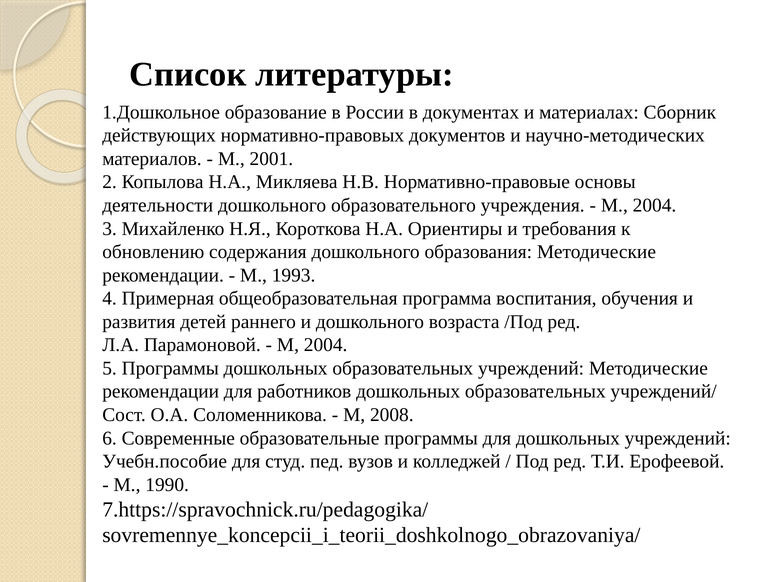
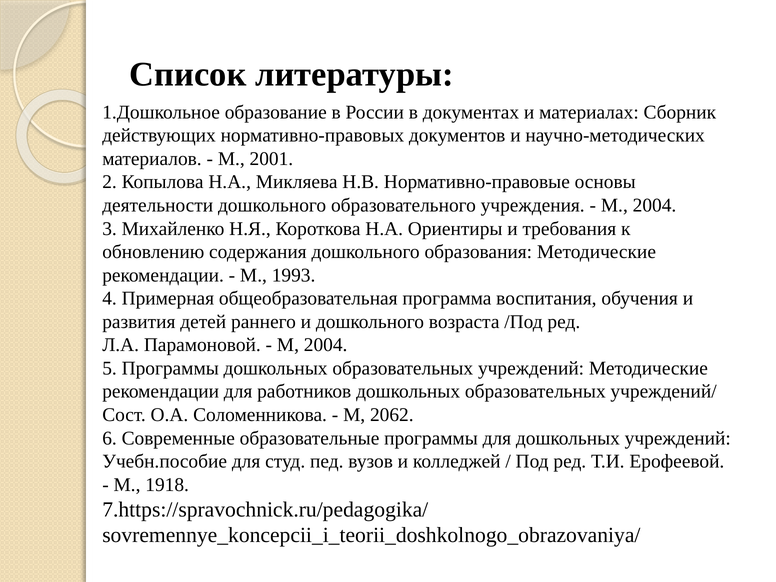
2008: 2008 -> 2062
1990: 1990 -> 1918
